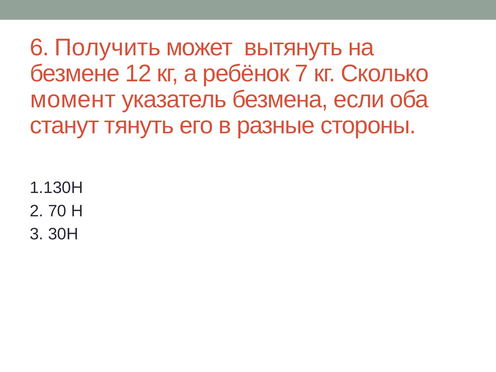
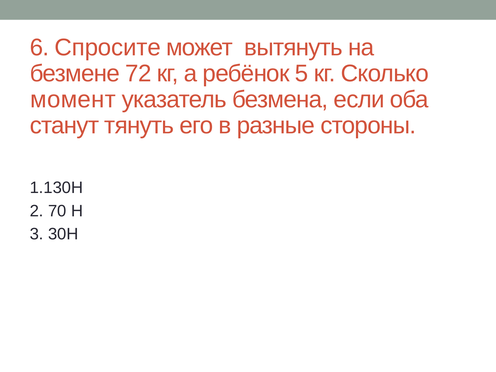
Получить: Получить -> Спросите
12: 12 -> 72
7: 7 -> 5
